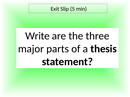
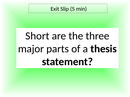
Write: Write -> Short
